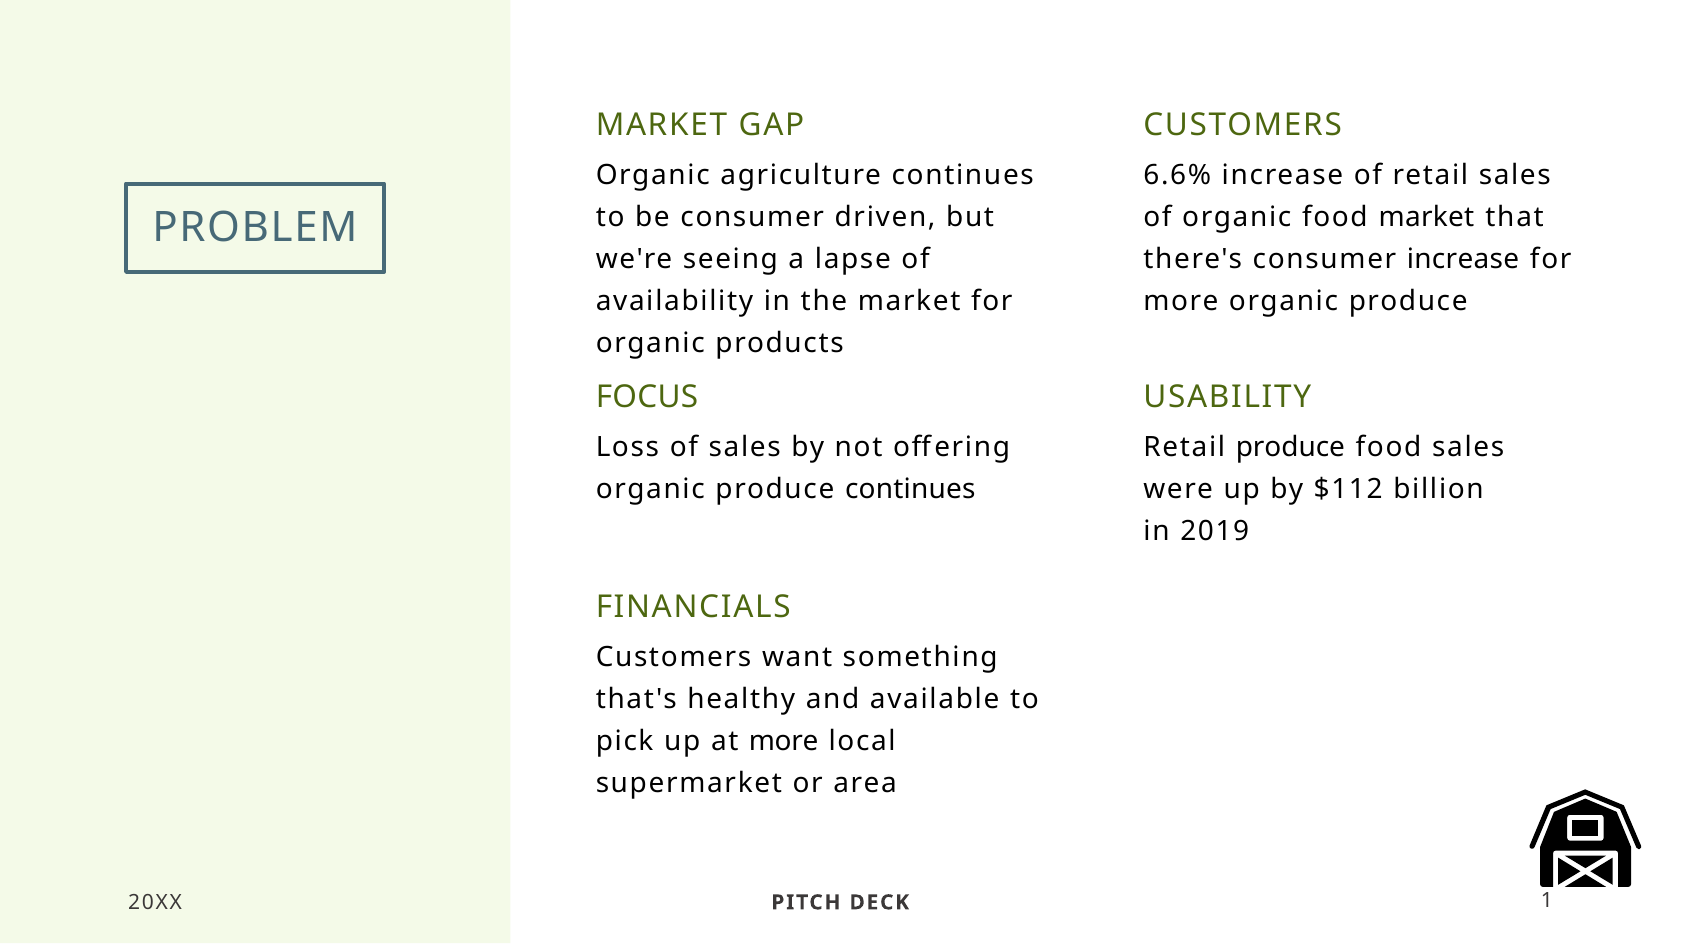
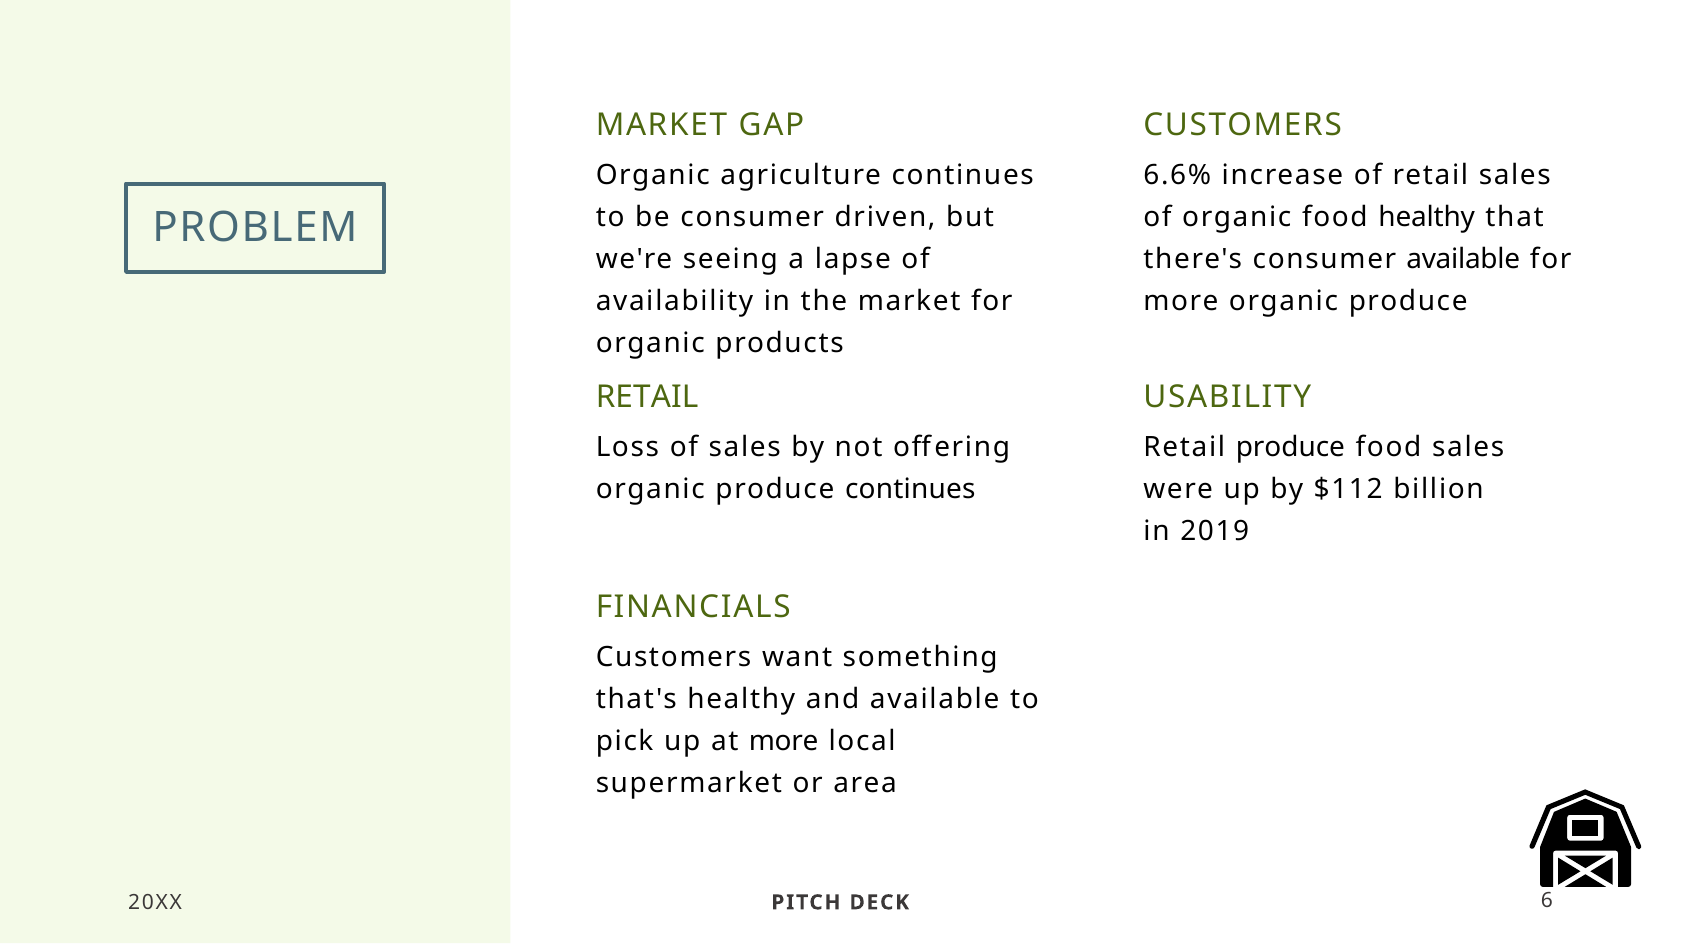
food market: market -> healthy
consumer increase: increase -> available
FOCUS at (647, 397): FOCUS -> RETAIL
1: 1 -> 6
